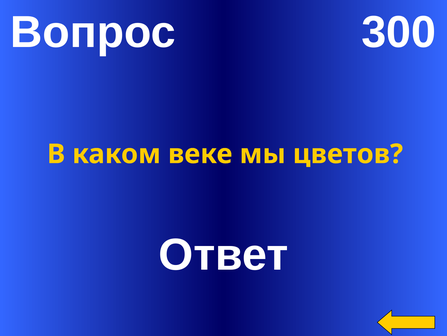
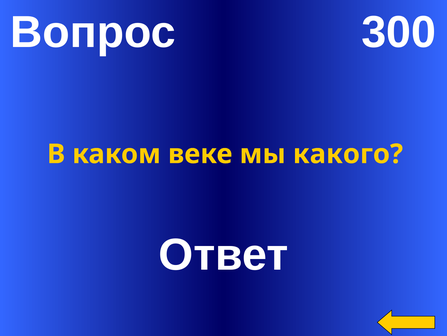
цветов: цветов -> какого
